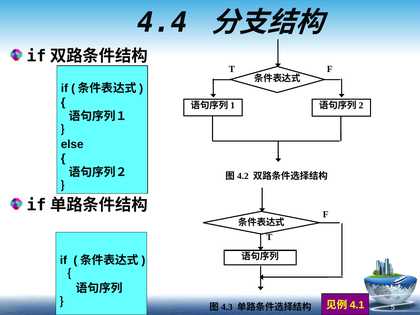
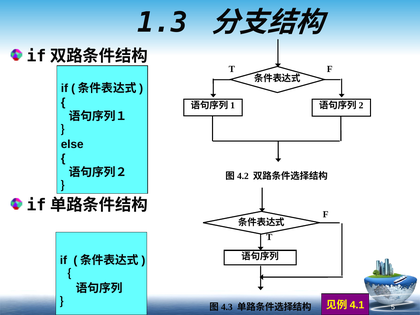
4.4: 4.4 -> 1.3
